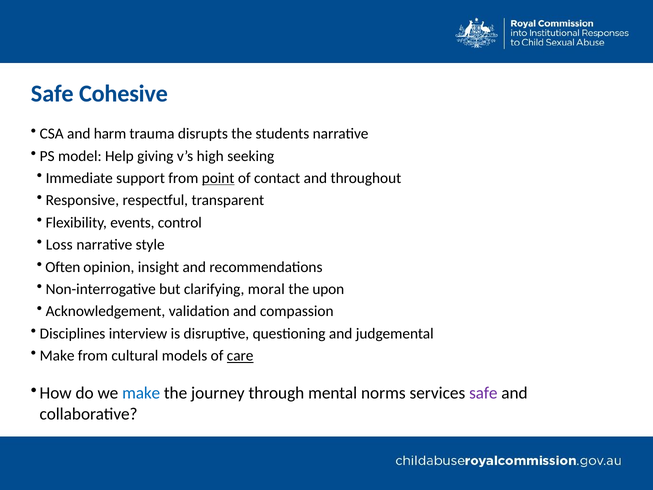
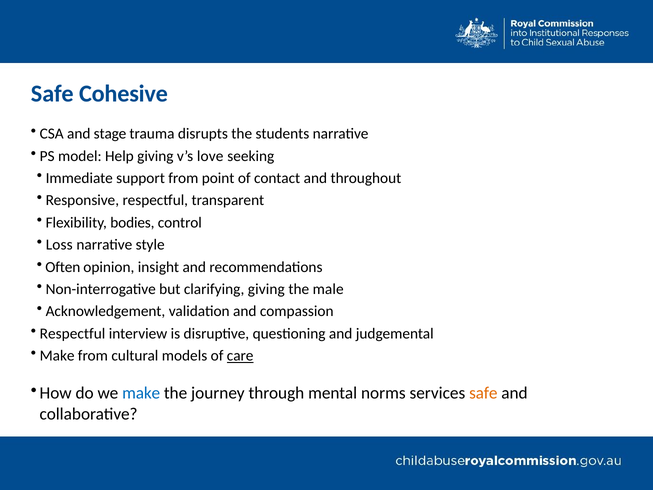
harm: harm -> stage
high: high -> love
point underline: present -> none
events: events -> bodies
clarifying moral: moral -> giving
upon: upon -> male
Disciplines at (73, 333): Disciplines -> Respectful
safe at (483, 393) colour: purple -> orange
